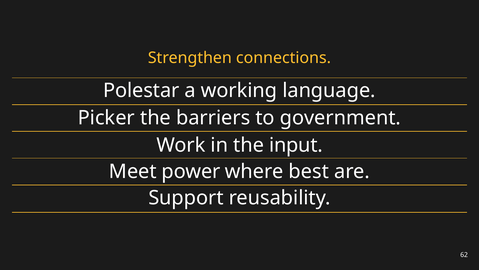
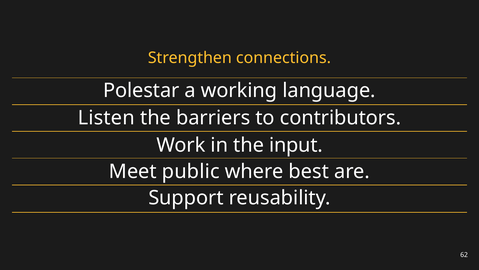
Picker: Picker -> Listen
government: government -> contributors
power: power -> public
